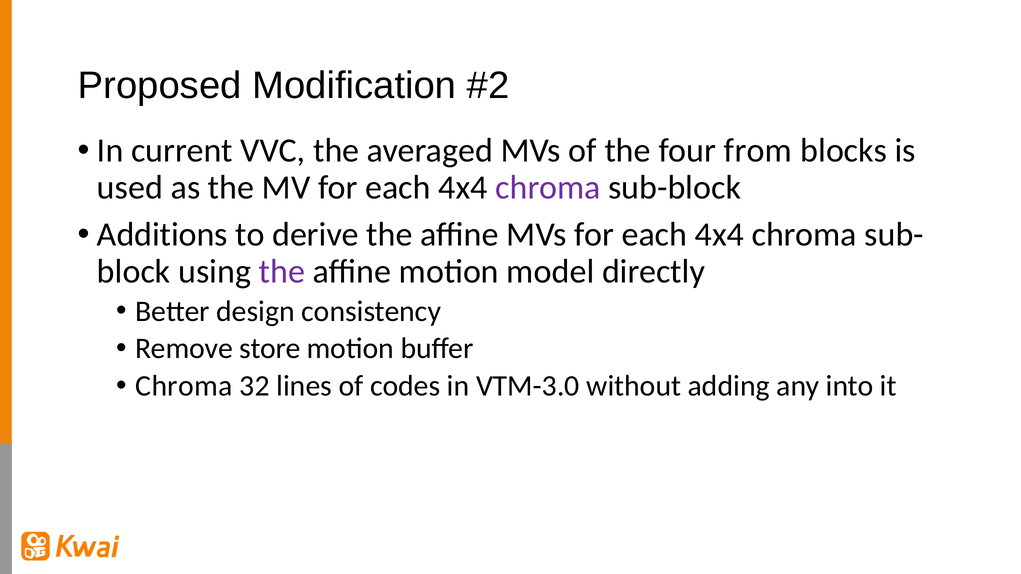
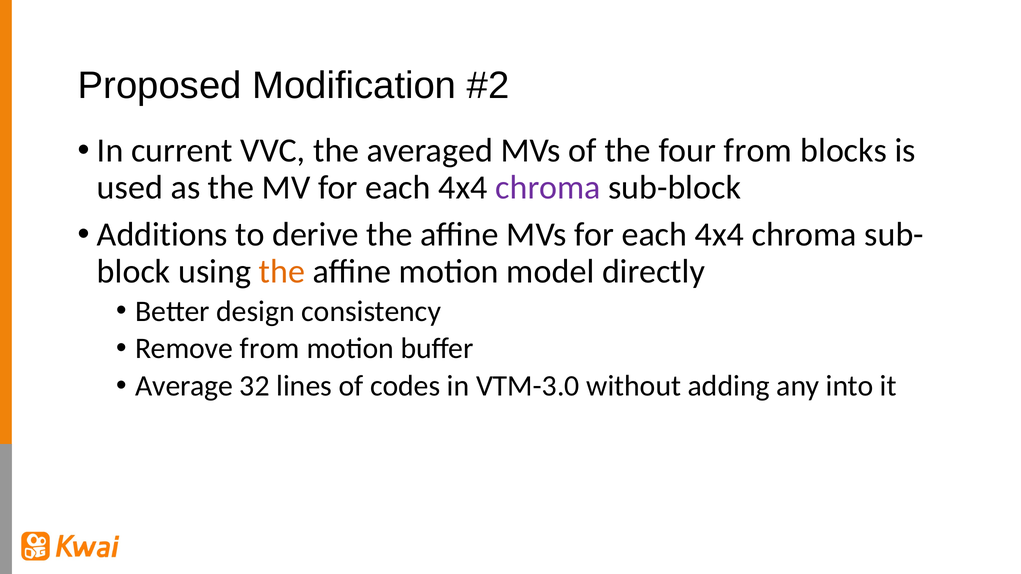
the at (282, 272) colour: purple -> orange
Remove store: store -> from
Chroma at (184, 386): Chroma -> Average
